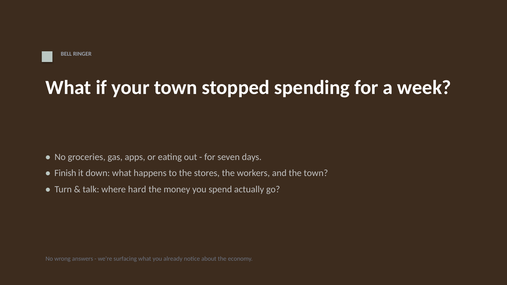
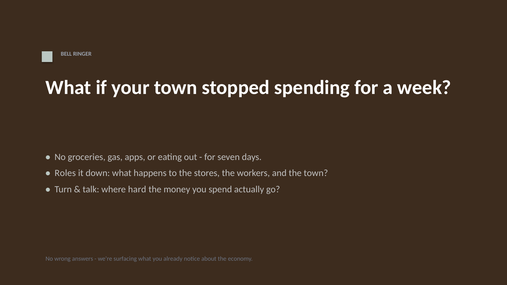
Finish: Finish -> Roles
